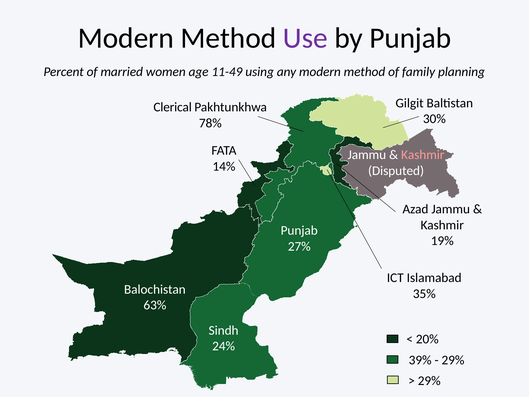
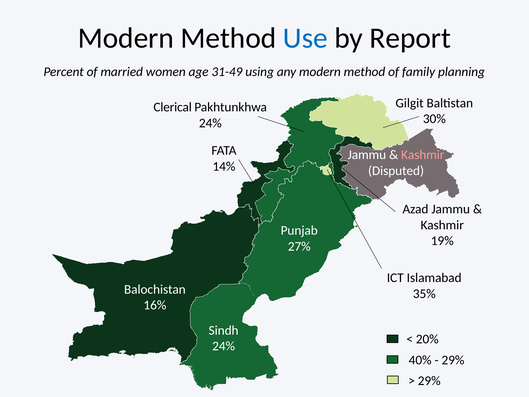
Use colour: purple -> blue
by Punjab: Punjab -> Report
11-49: 11-49 -> 31-49
78% at (210, 123): 78% -> 24%
63%: 63% -> 16%
39%: 39% -> 40%
